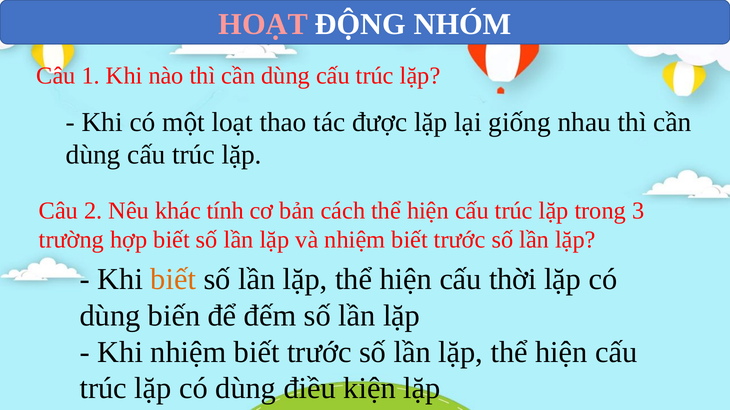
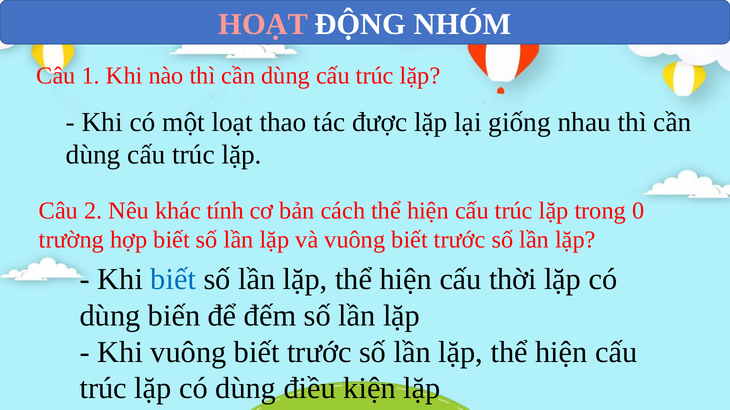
3: 3 -> 0
và nhiệm: nhiệm -> vuông
biết at (173, 280) colour: orange -> blue
Khi nhiệm: nhiệm -> vuông
